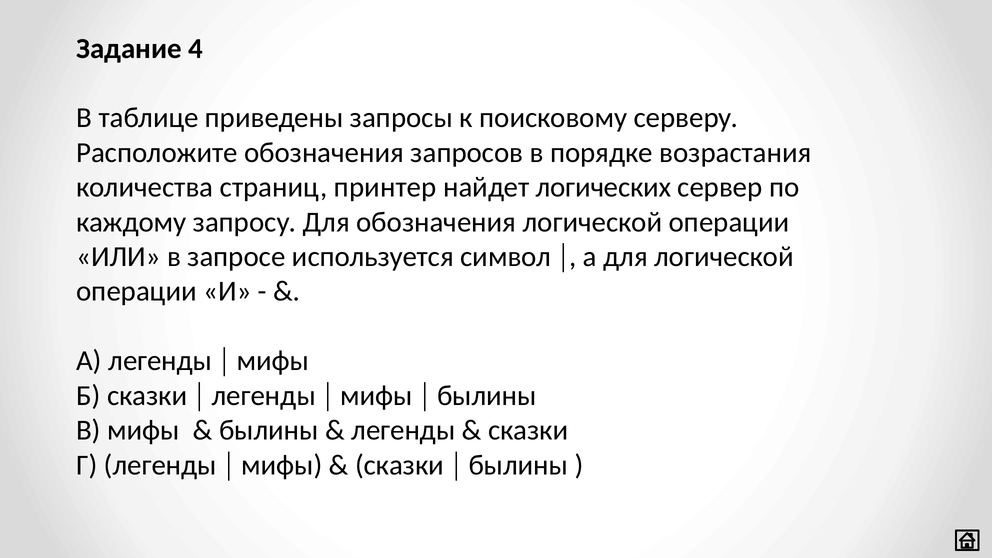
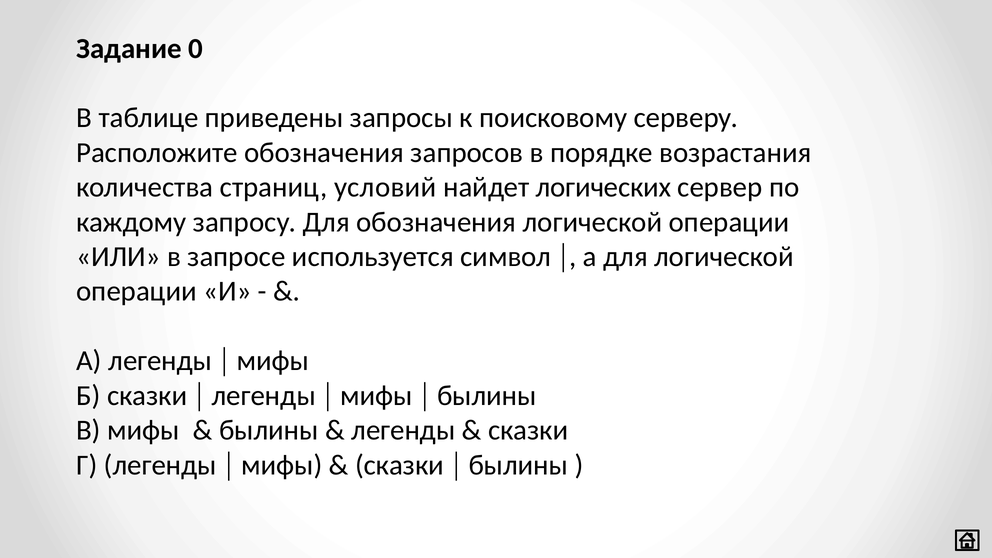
4: 4 -> 0
принтер: принтер -> условий
